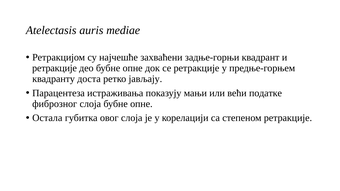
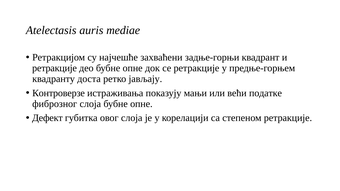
Парацентеза: Парацентеза -> Контроверзе
Остала: Остала -> Дефект
